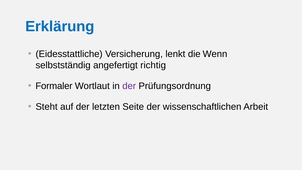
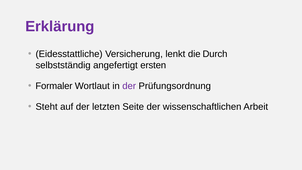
Erklärung colour: blue -> purple
Wenn: Wenn -> Durch
richtig: richtig -> ersten
